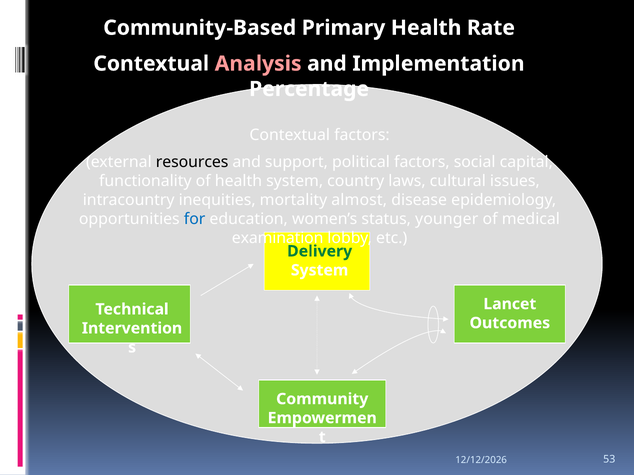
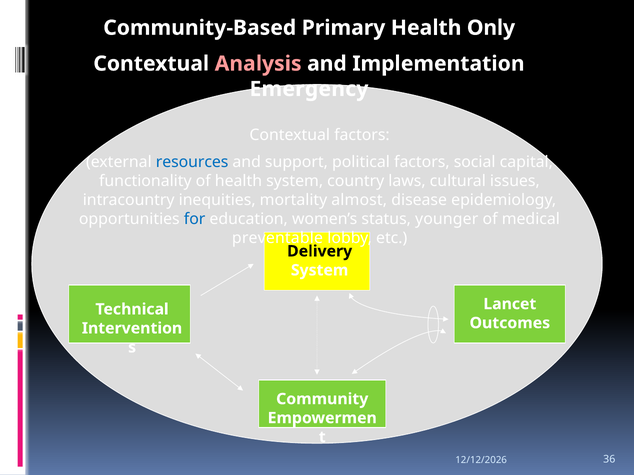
Rate: Rate -> Only
Percentage: Percentage -> Emergency
resources colour: black -> blue
examination: examination -> preventable
Delivery colour: green -> black
53: 53 -> 36
